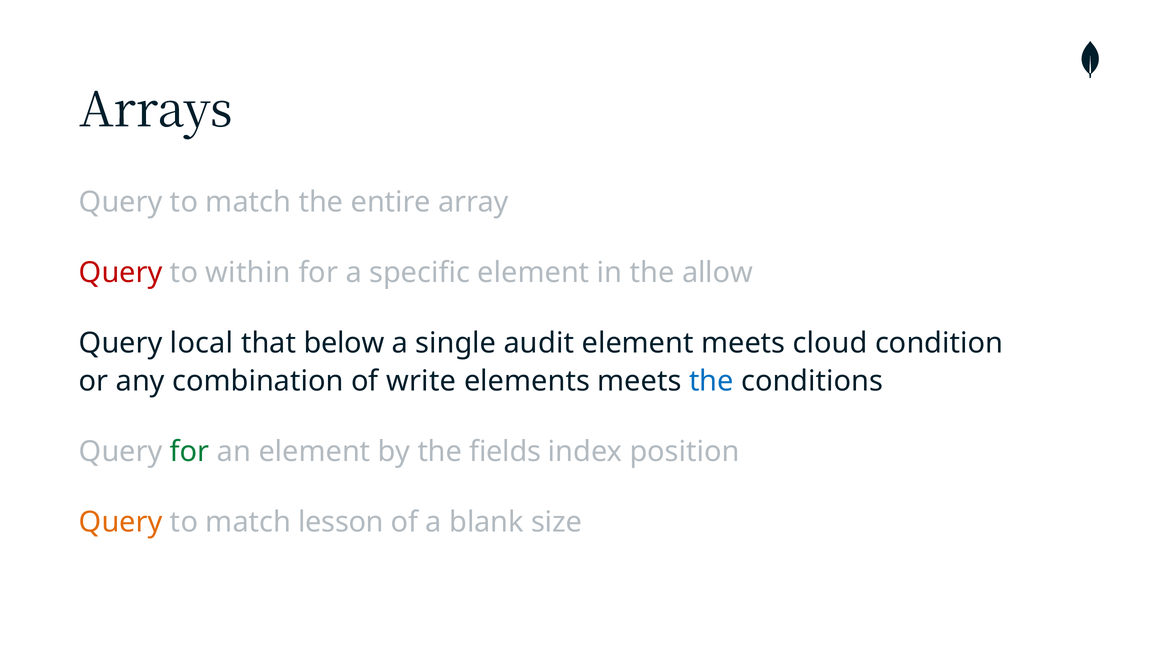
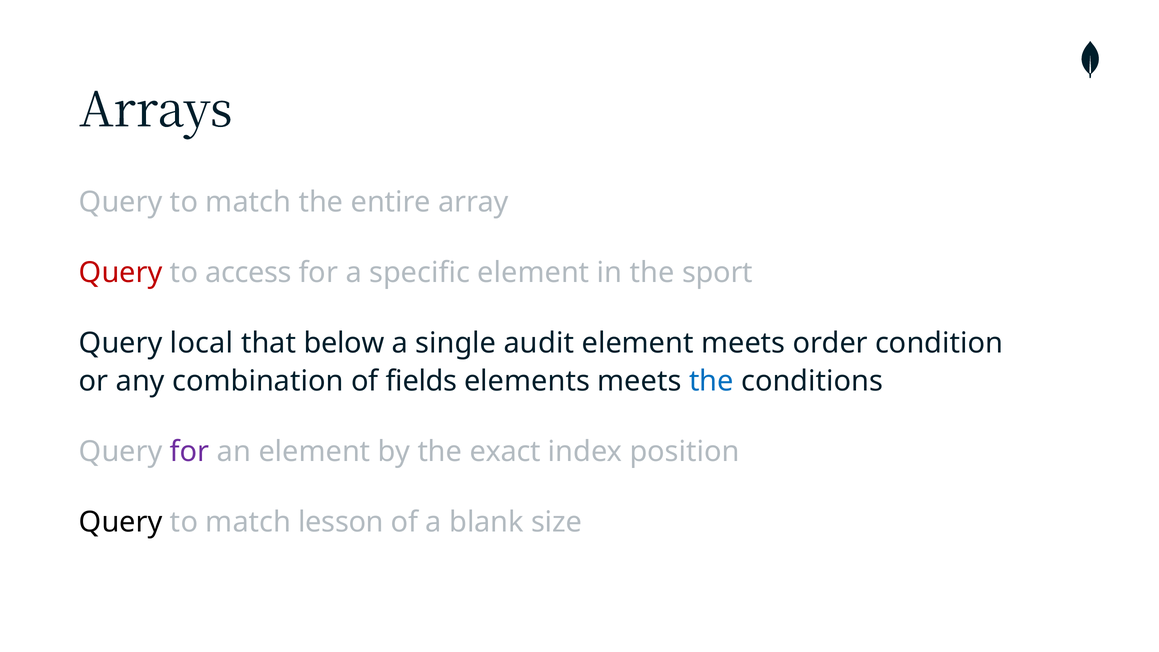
within: within -> access
allow: allow -> sport
cloud: cloud -> order
write: write -> fields
for at (190, 452) colour: green -> purple
fields: fields -> exact
Query at (121, 522) colour: orange -> black
